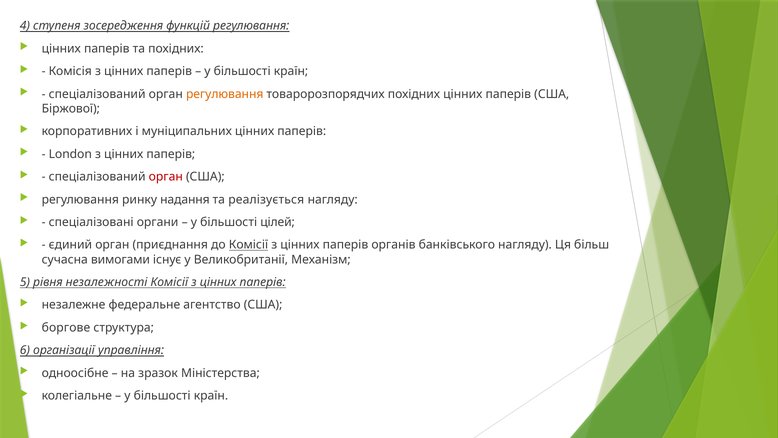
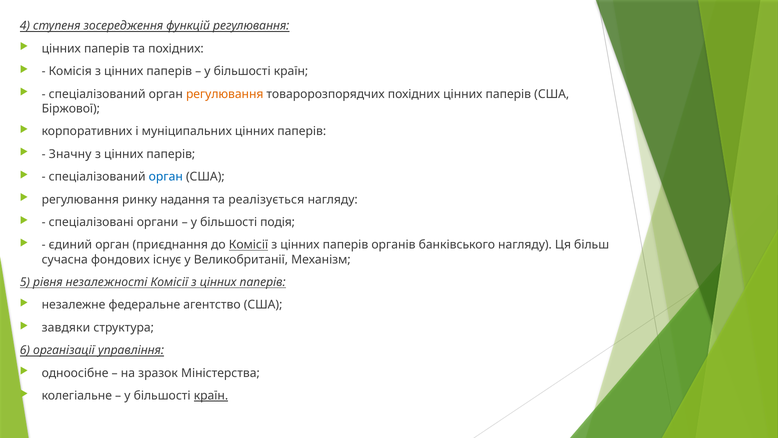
London: London -> Значну
орган at (166, 177) colour: red -> blue
цілей: цілей -> подія
вимогами: вимогами -> фондових
боргове: боргове -> завдяки
країн at (211, 395) underline: none -> present
